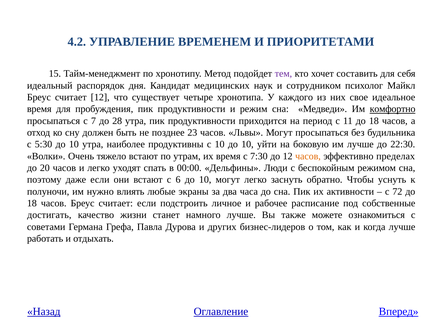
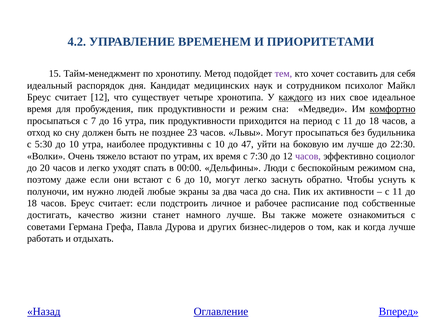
каждого underline: none -> present
28: 28 -> 16
10 до 10: 10 -> 47
часов at (308, 156) colour: orange -> purple
пределах: пределах -> социолог
влиять: влиять -> людей
72 at (397, 191): 72 -> 11
